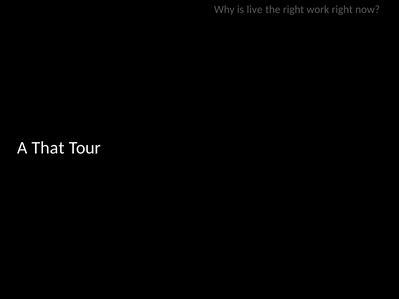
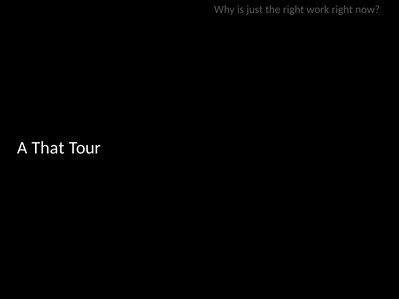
live: live -> just
